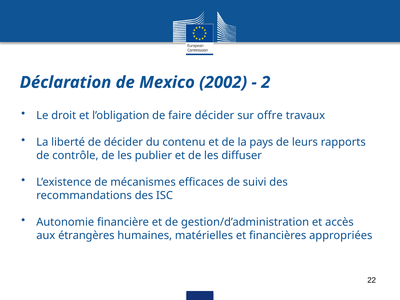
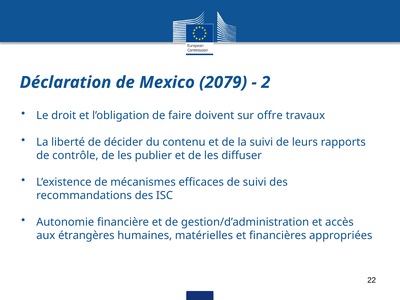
2002: 2002 -> 2079
faire décider: décider -> doivent
la pays: pays -> suivi
